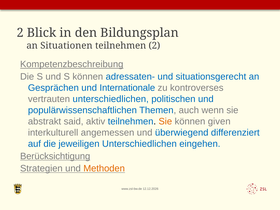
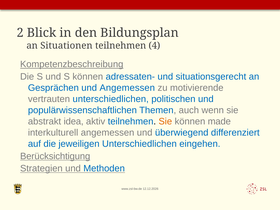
teilnehmen 2: 2 -> 4
und Internationale: Internationale -> Angemessen
kontroverses: kontroverses -> motivierende
said: said -> idea
given: given -> made
Methoden colour: orange -> blue
